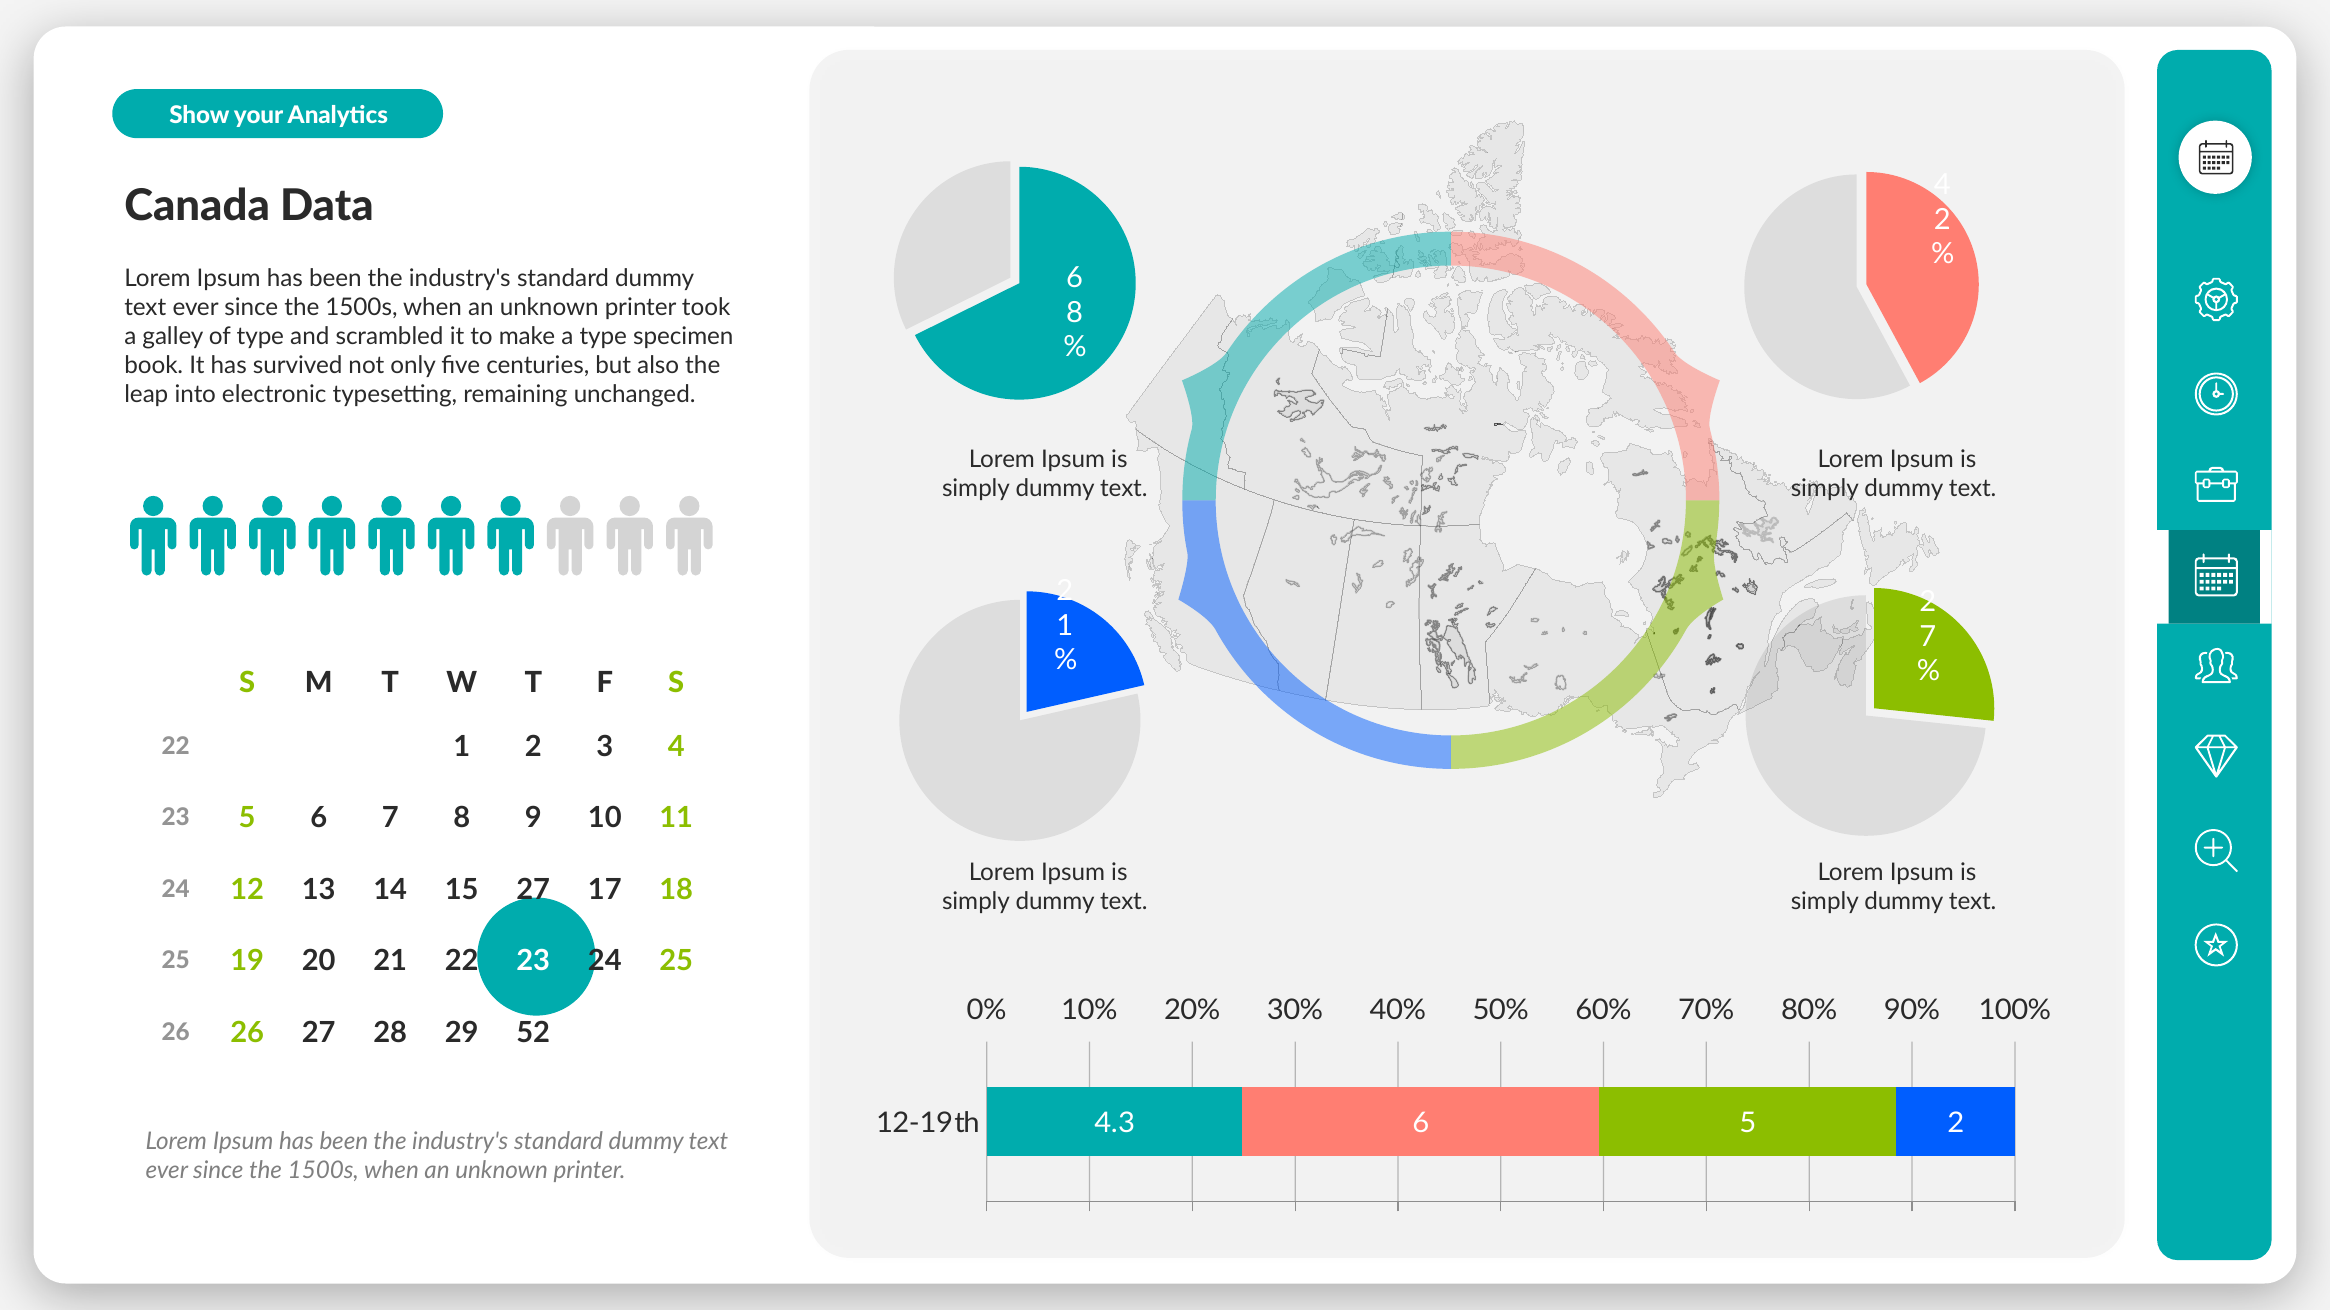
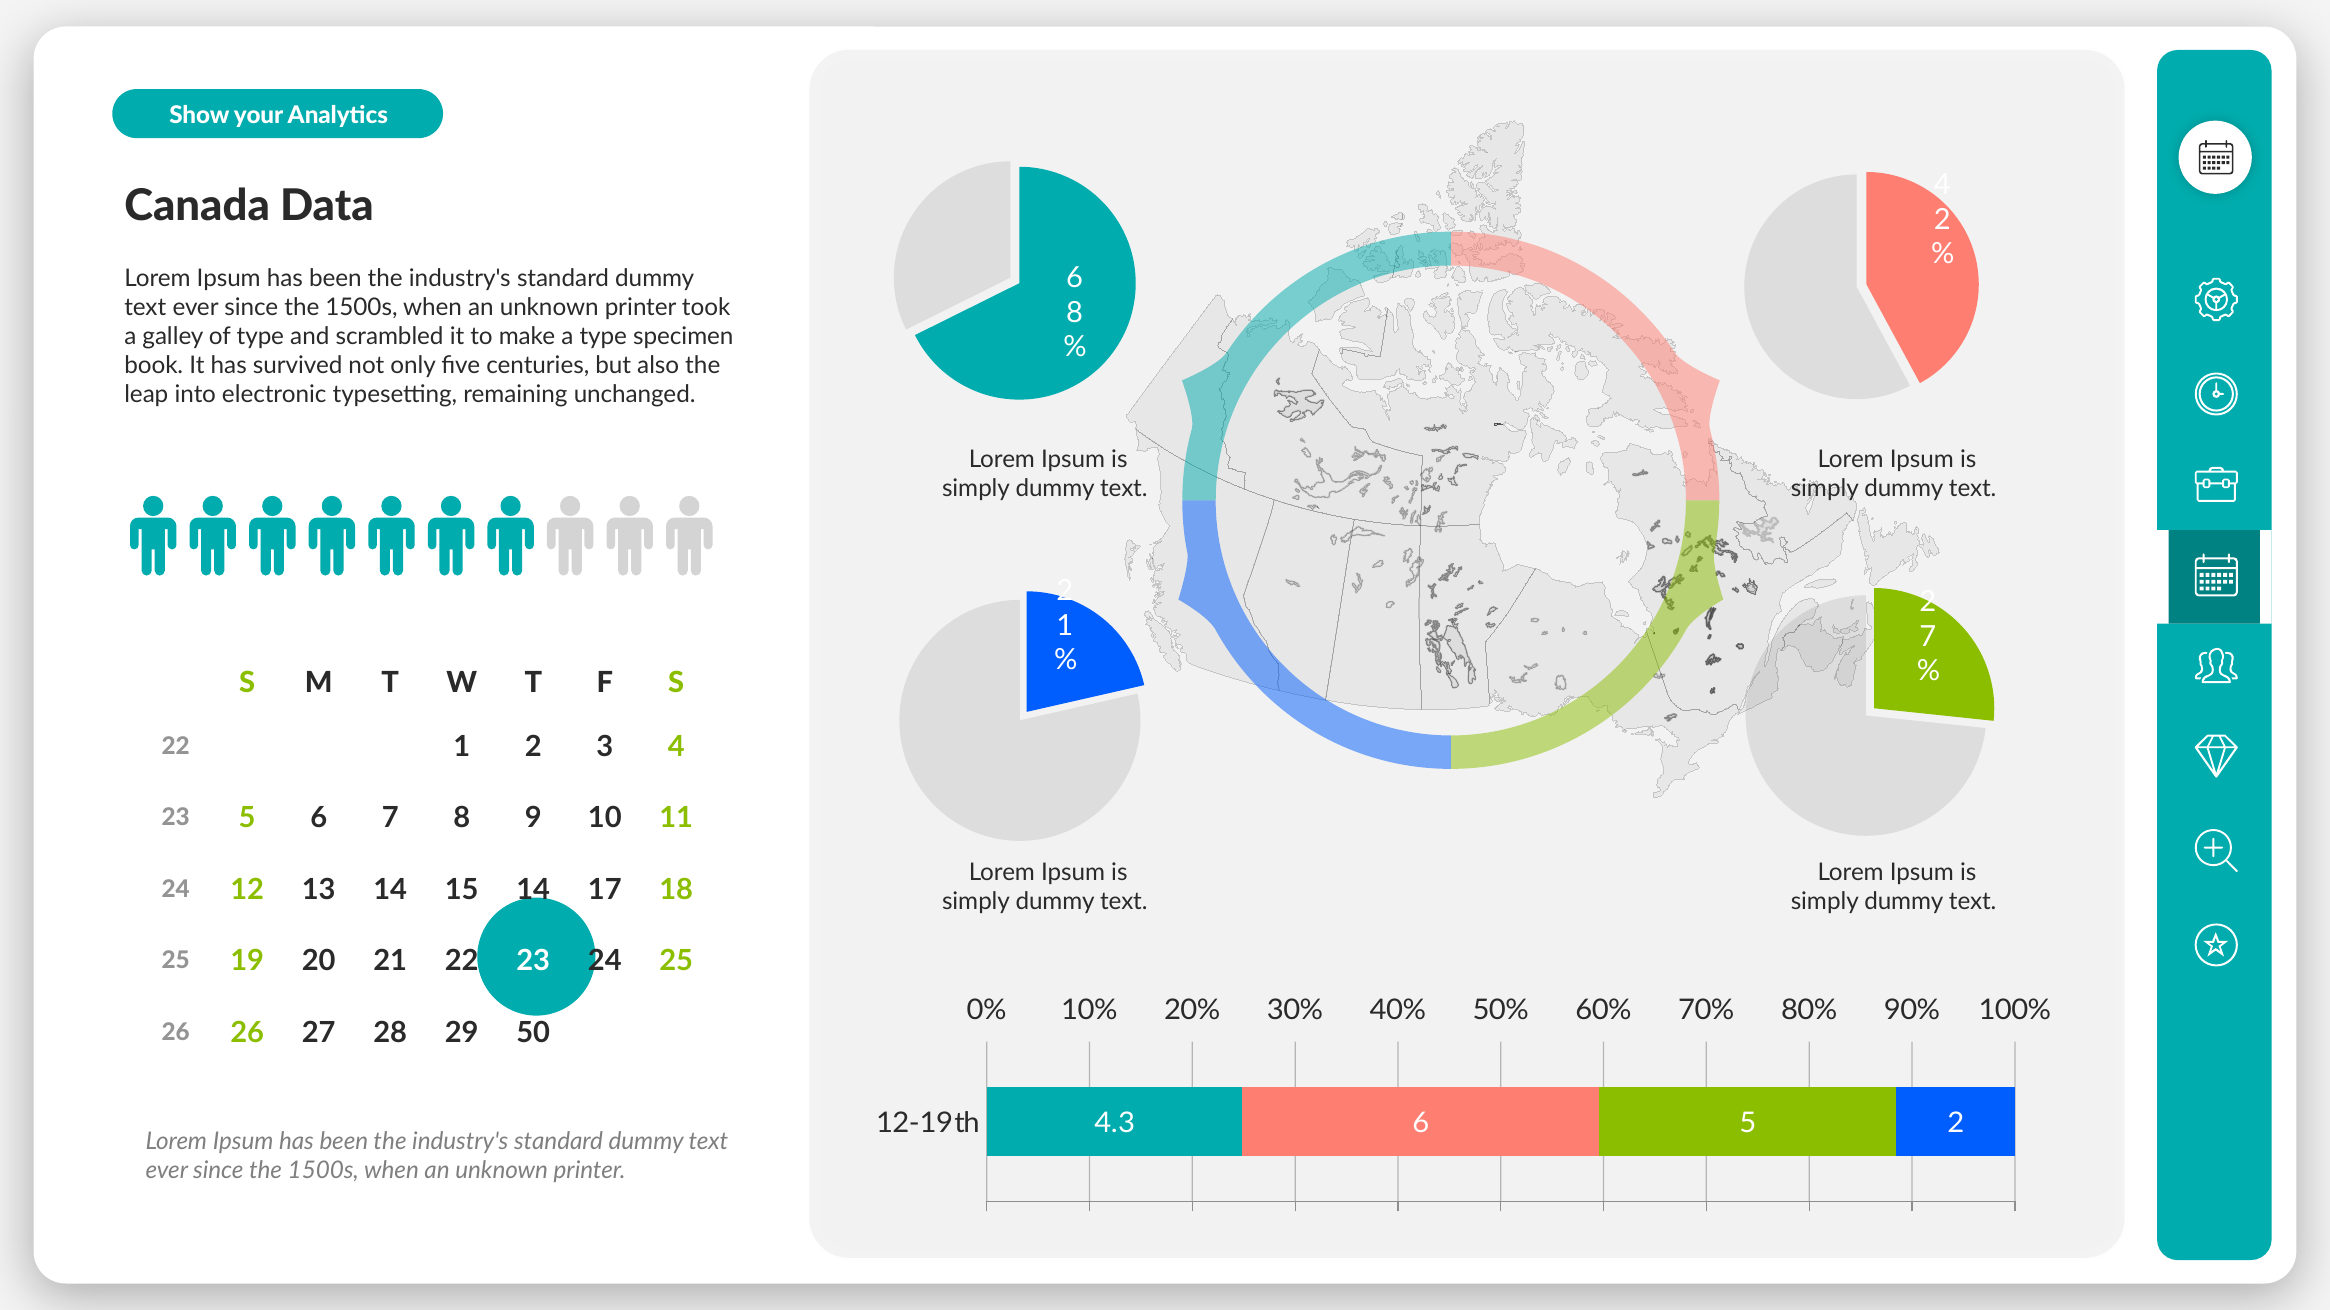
15 27: 27 -> 14
52: 52 -> 50
